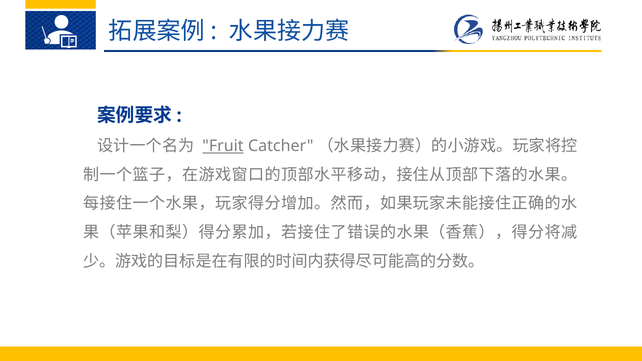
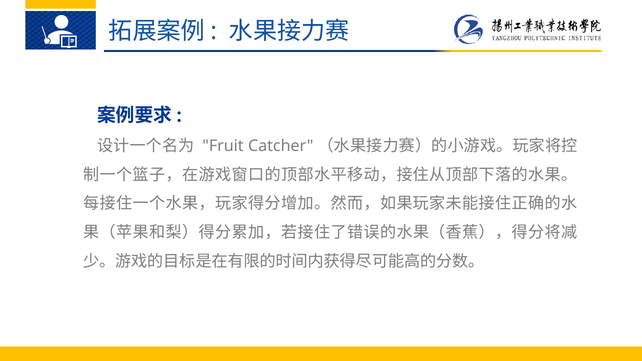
Fruit underline: present -> none
